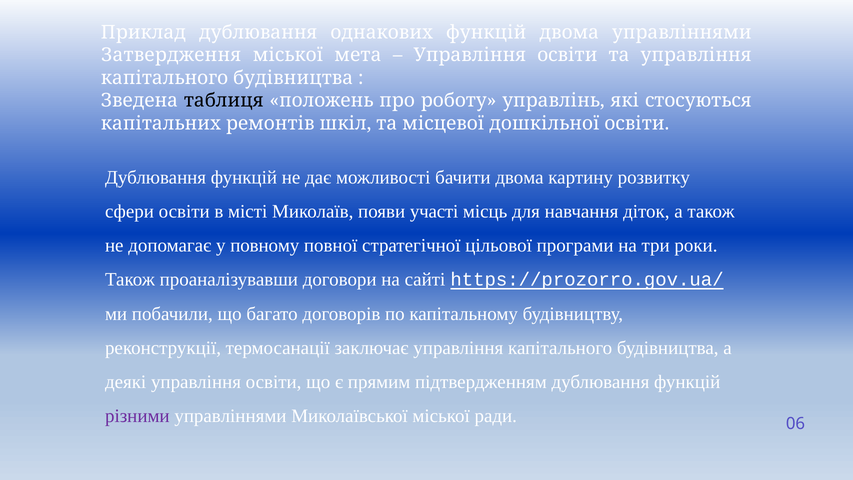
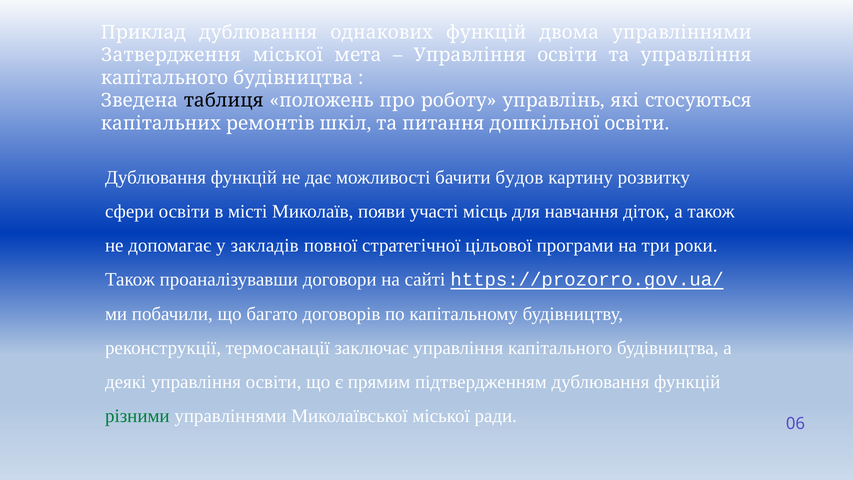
місцевої: місцевої -> питання
бачити двома: двома -> будов
повному: повному -> закладів
різними colour: purple -> green
